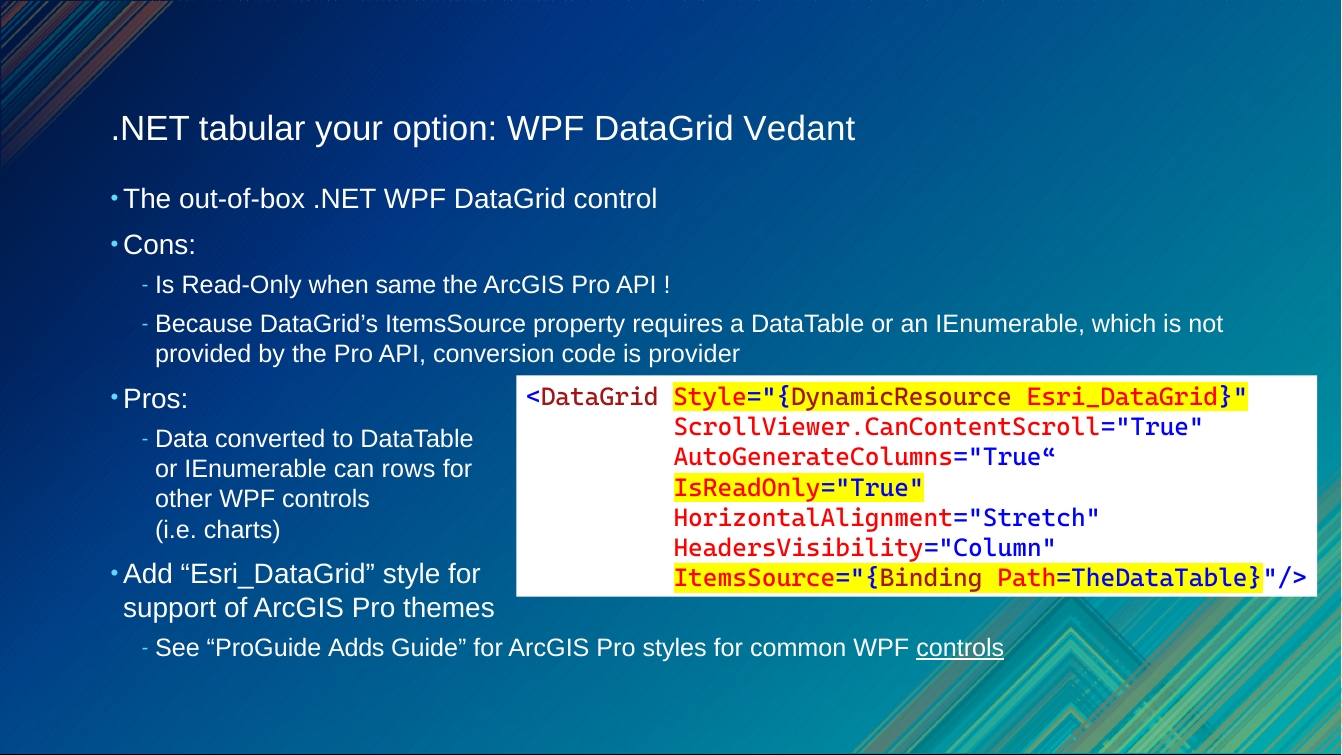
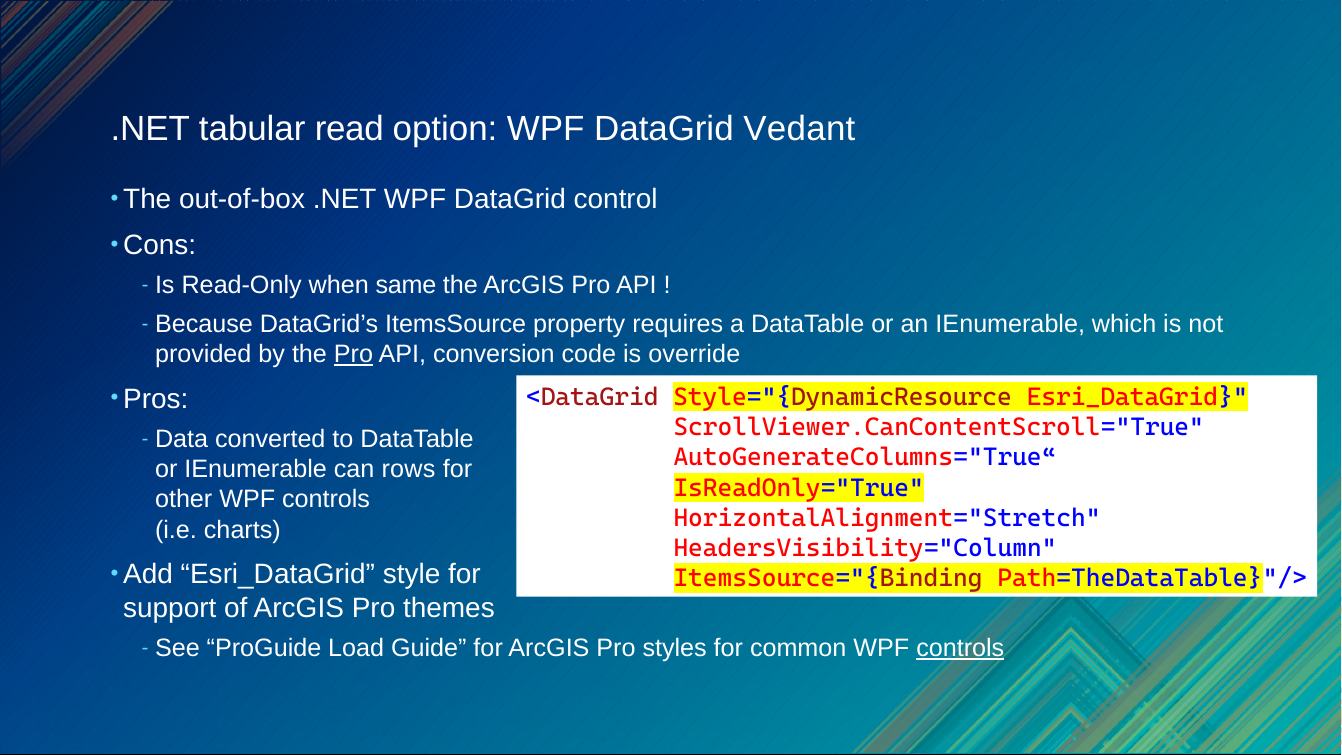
your: your -> read
Pro at (353, 354) underline: none -> present
provider: provider -> override
Adds: Adds -> Load
